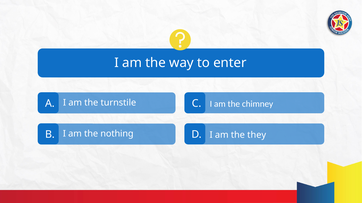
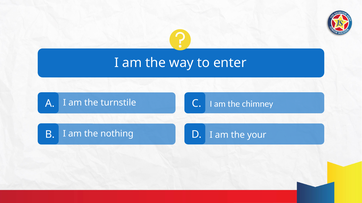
they: they -> your
